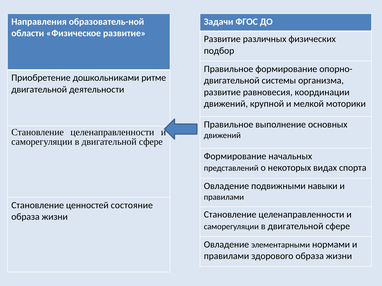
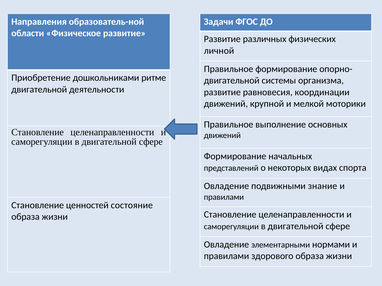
подбор: подбор -> личной
навыки: навыки -> знание
